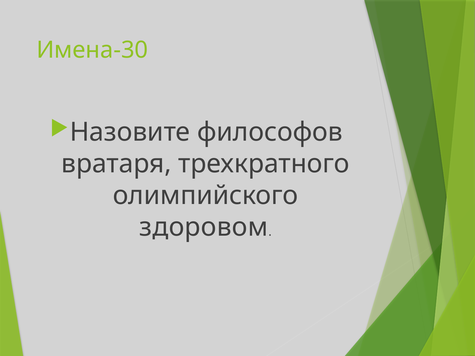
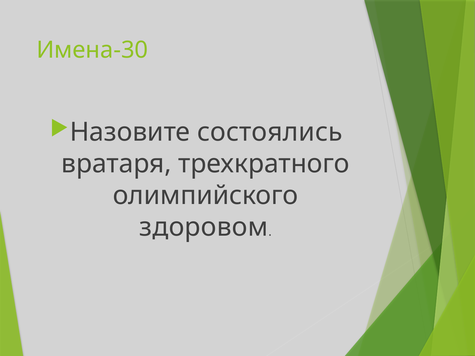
философов: философов -> состоялись
